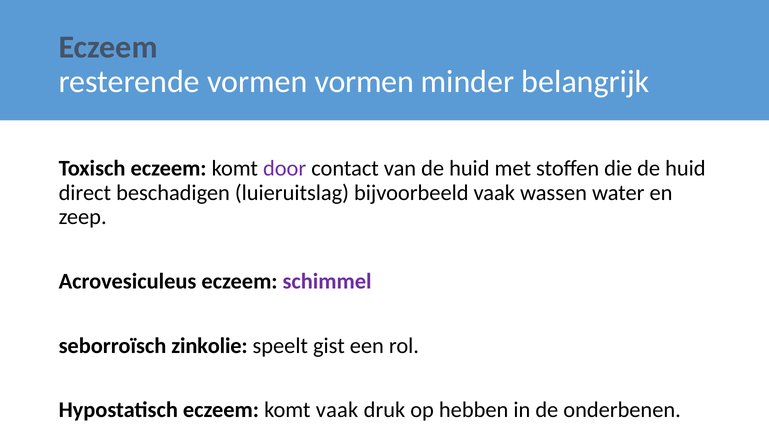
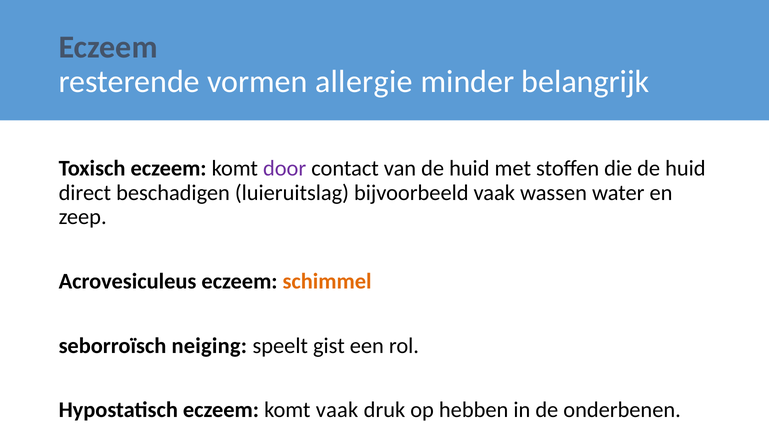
vormen vormen: vormen -> allergie
schimmel colour: purple -> orange
zinkolie: zinkolie -> neiging
